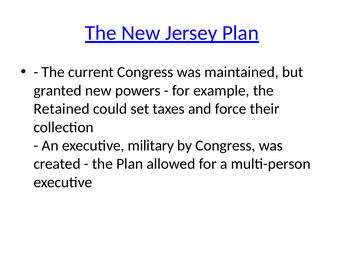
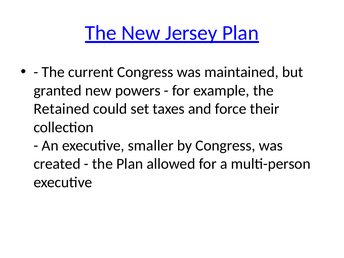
military: military -> smaller
